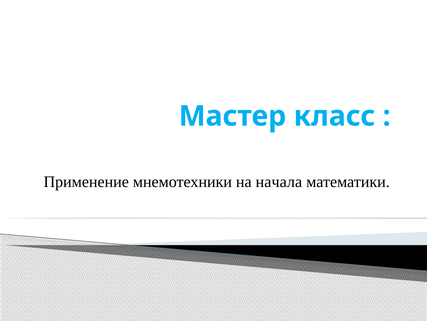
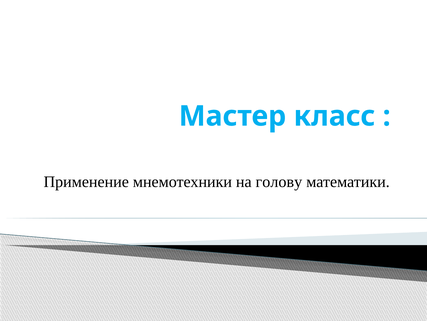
начала: начала -> голову
